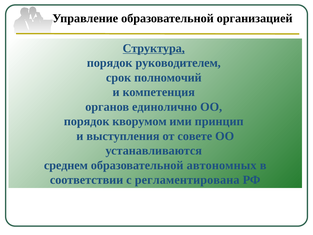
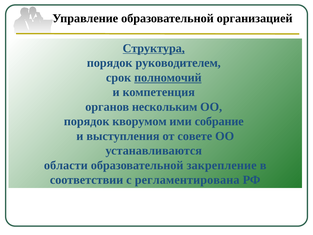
полномочий underline: none -> present
единолично: единолично -> нескольким
принцип: принцип -> собрание
среднем: среднем -> области
автономных: автономных -> закрепление
